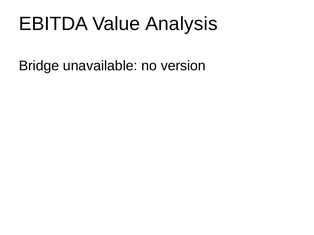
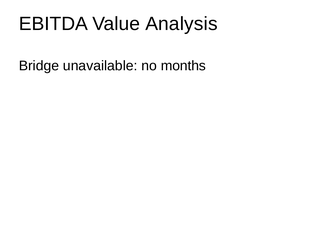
version: version -> months
